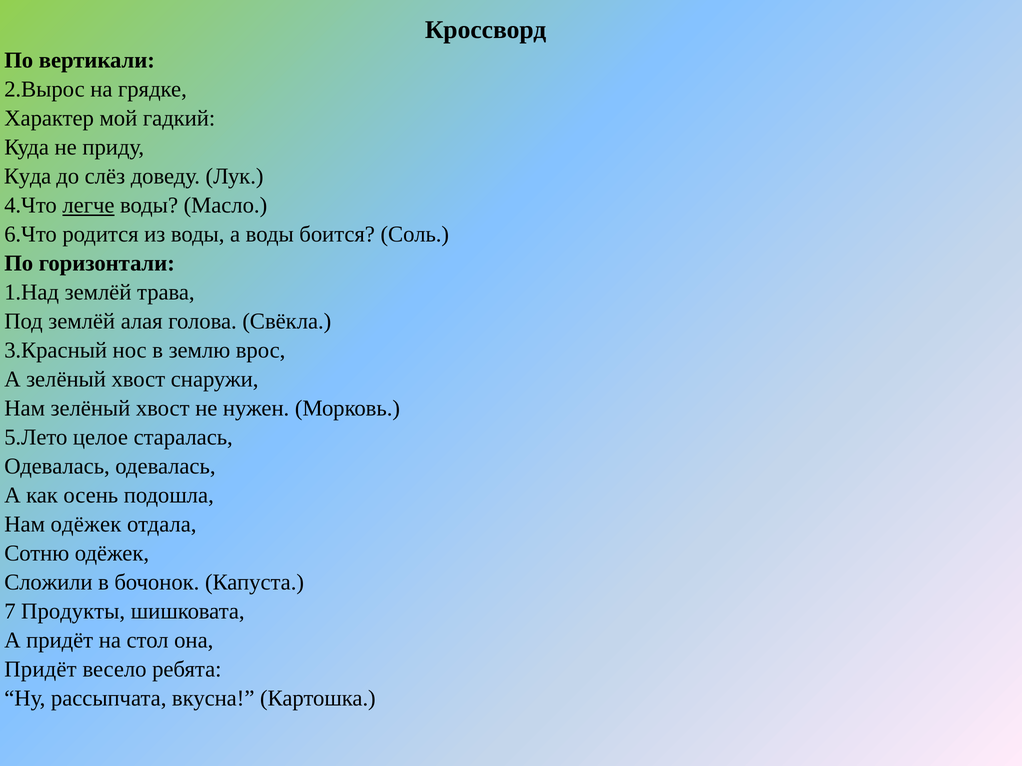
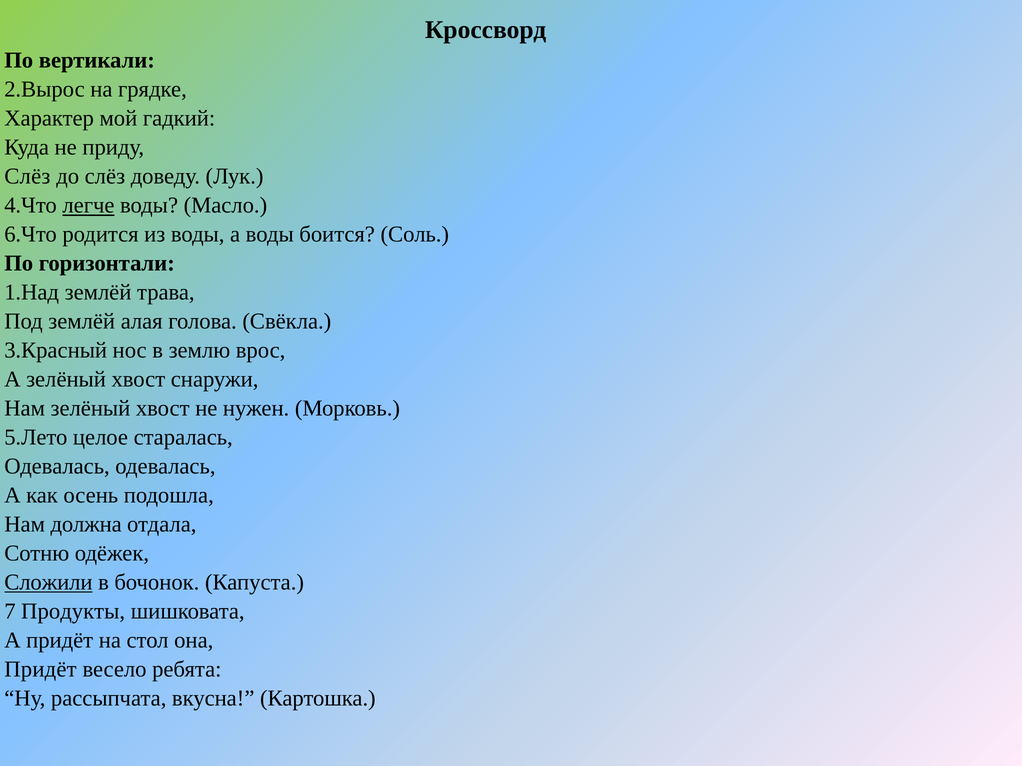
Куда at (28, 177): Куда -> Слёз
Нам одёжек: одёжек -> должна
Сложили underline: none -> present
